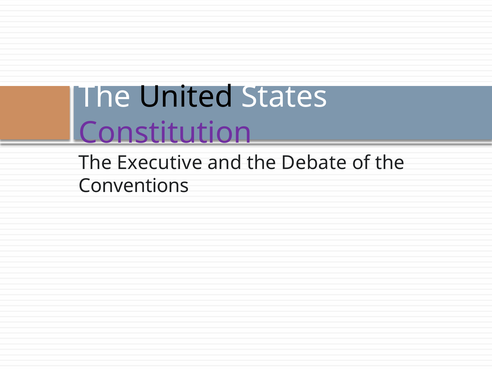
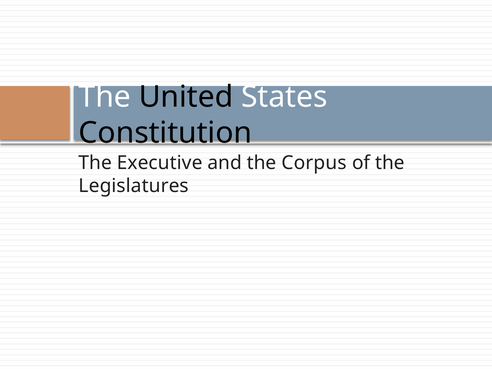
Constitution colour: purple -> black
Debate: Debate -> Corpus
Conventions: Conventions -> Legislatures
